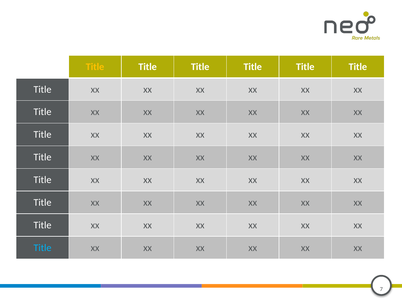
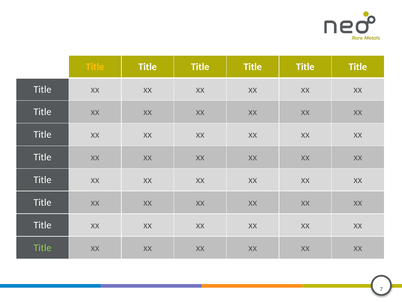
Title at (42, 247) colour: light blue -> light green
